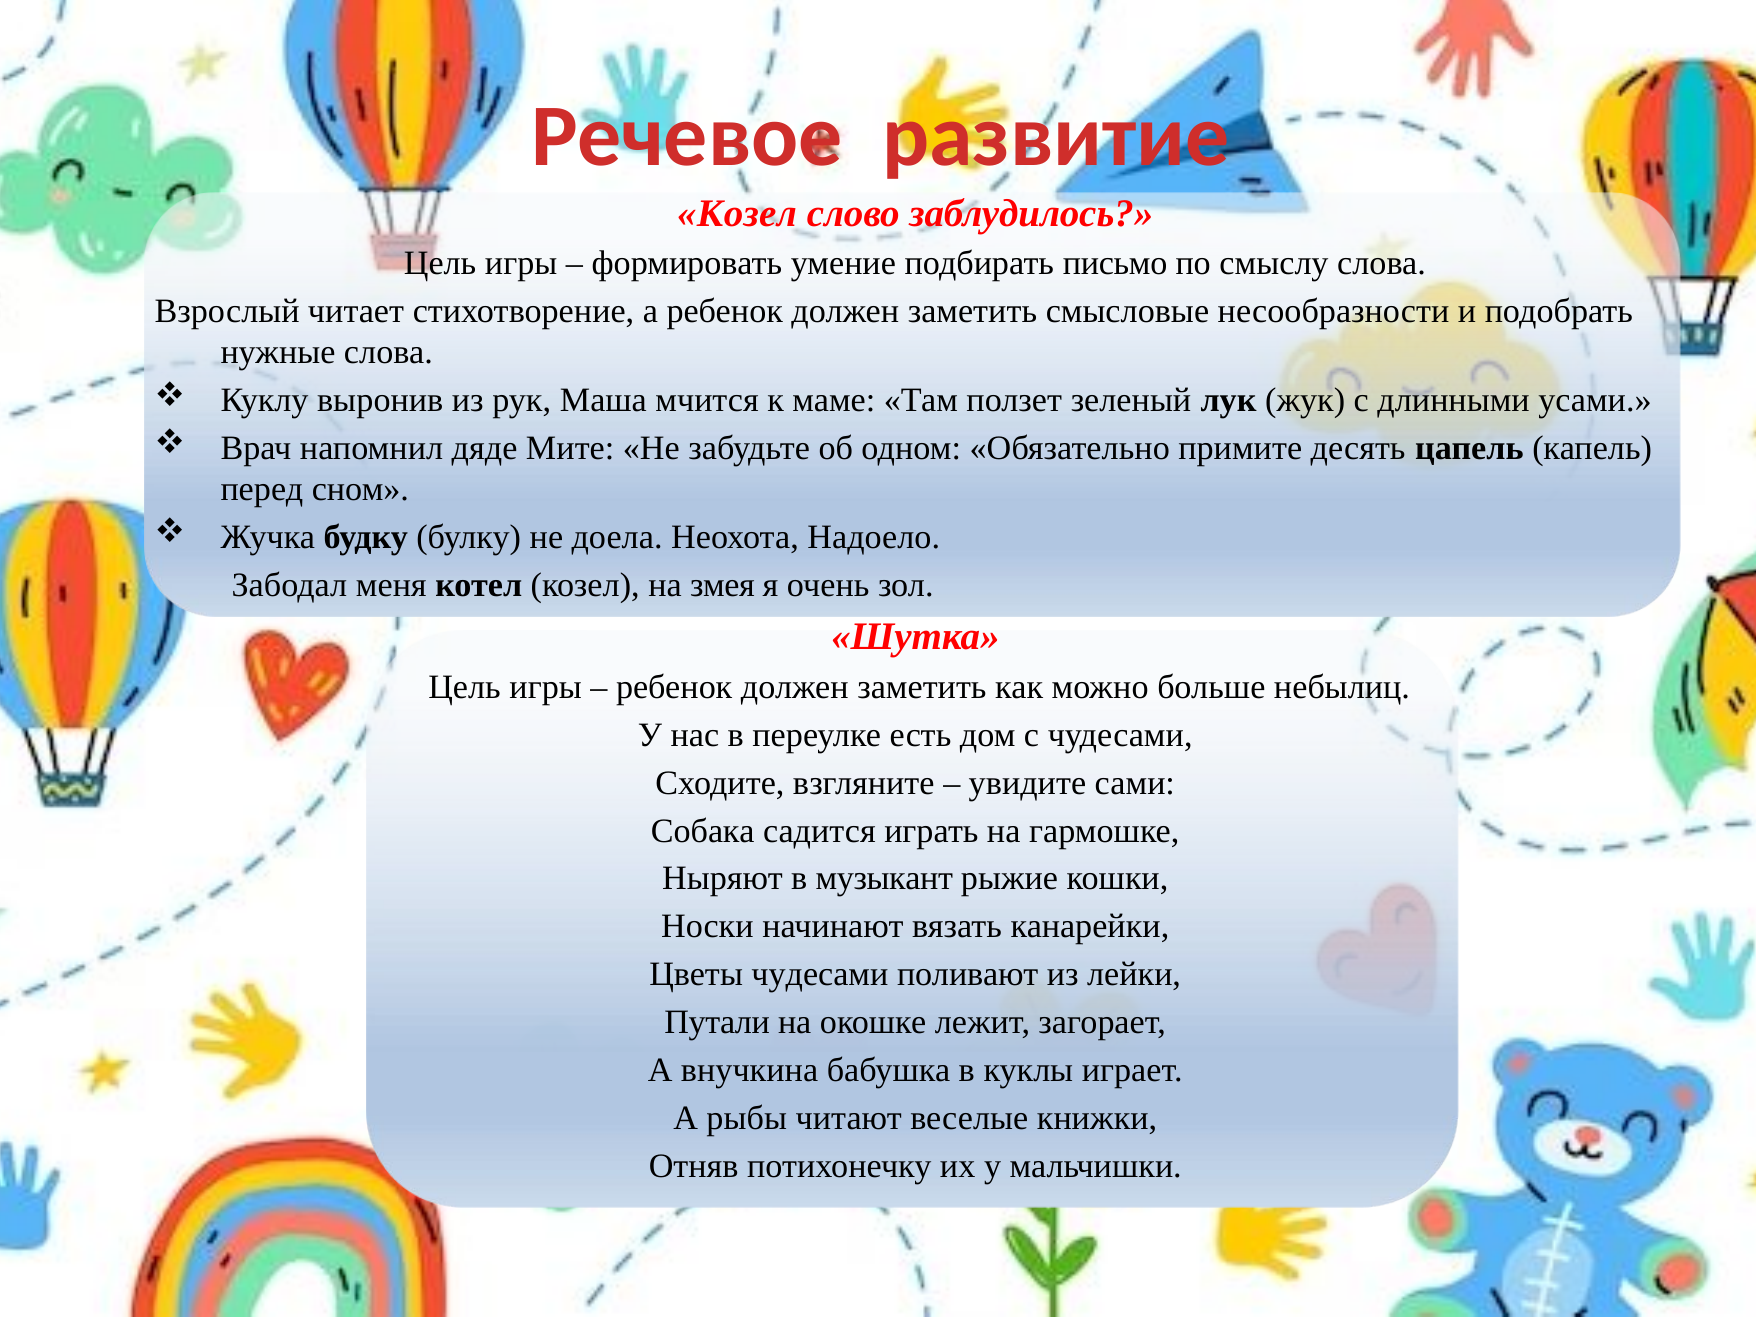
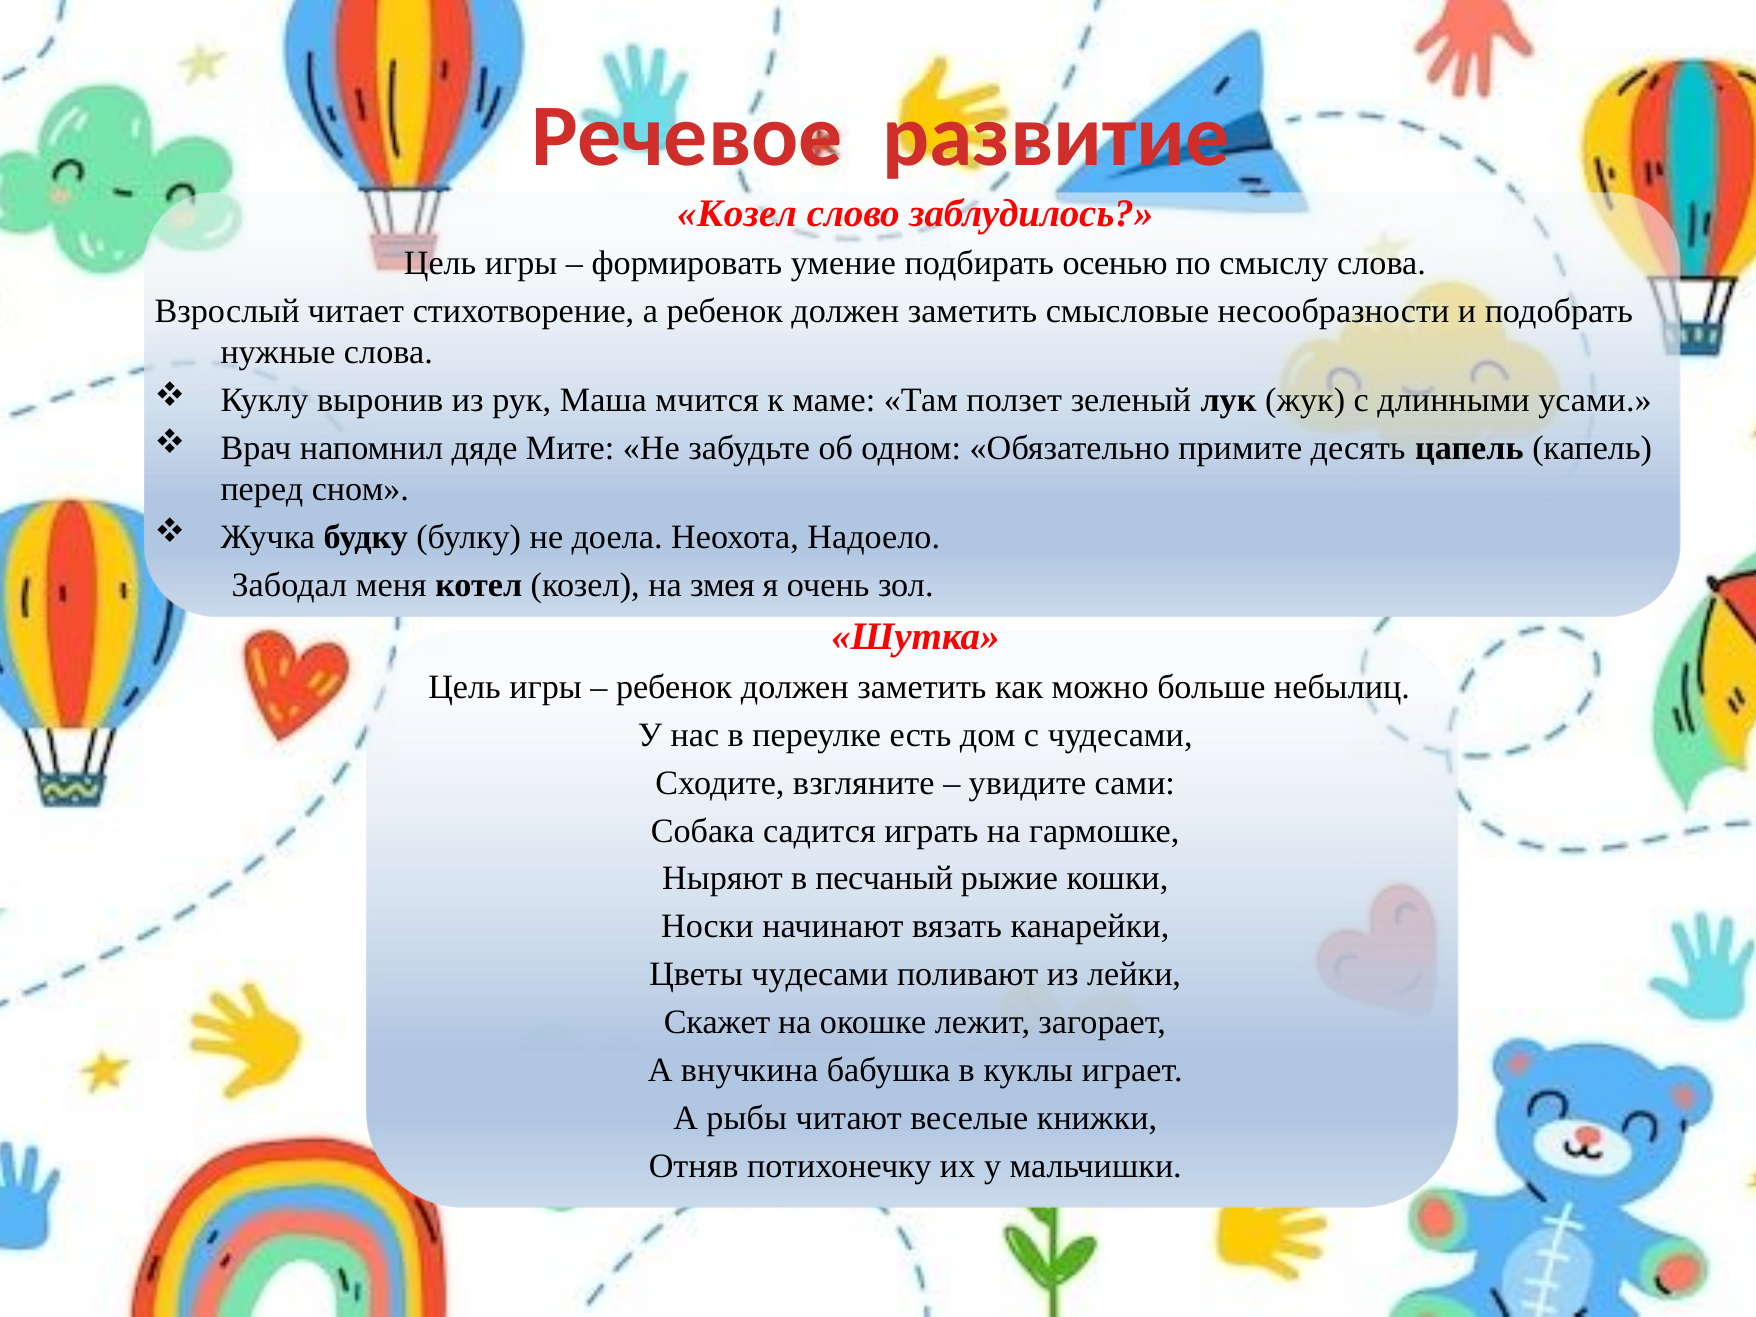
письмо: письмо -> осенью
музыкант: музыкант -> песчаный
Путали: Путали -> Скажет
